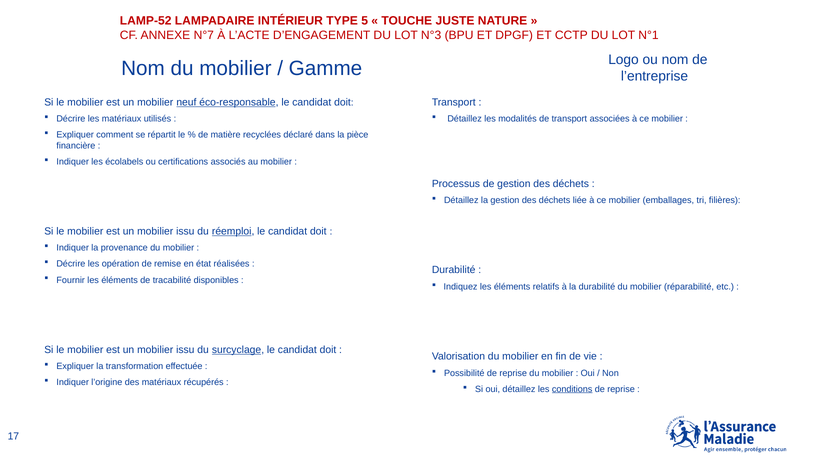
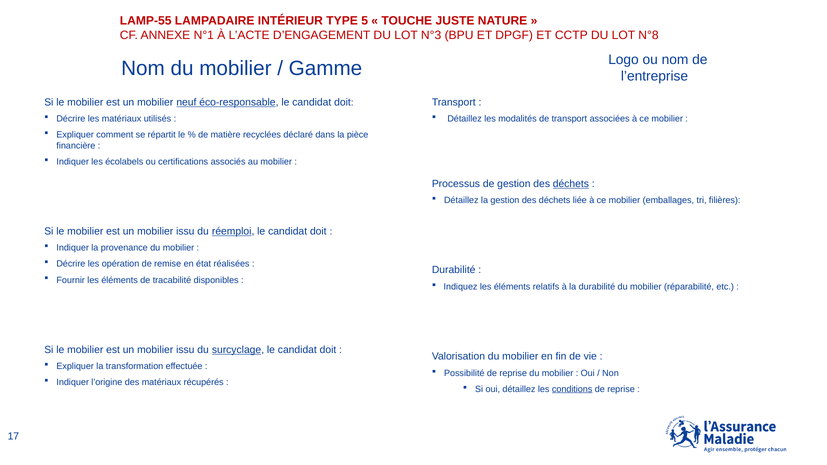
LAMP-52: LAMP-52 -> LAMP-55
N°7: N°7 -> N°1
N°1: N°1 -> N°8
déchets at (571, 184) underline: none -> present
